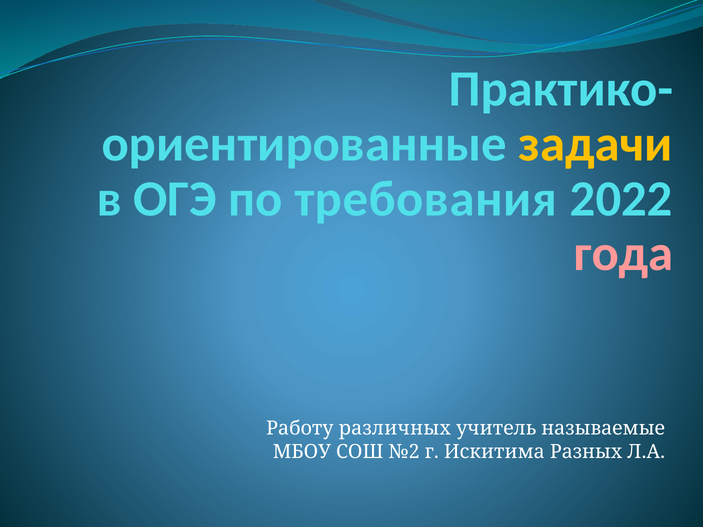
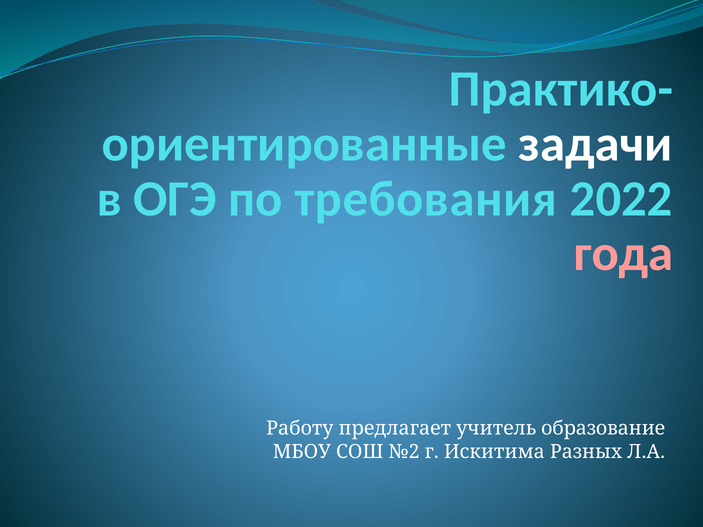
задачи colour: yellow -> white
различных: различных -> предлагает
называемые: называемые -> образование
